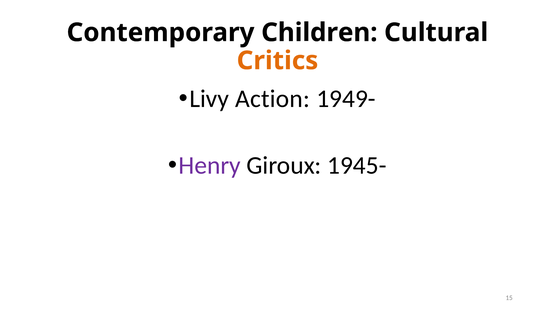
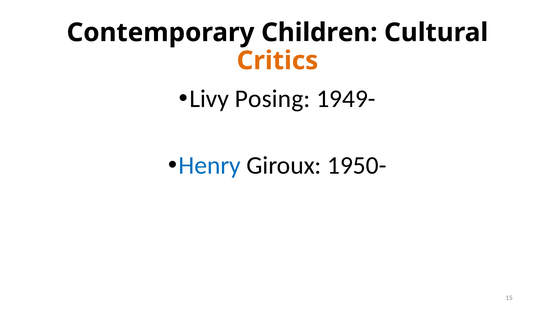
Action: Action -> Posing
Henry colour: purple -> blue
1945-: 1945- -> 1950-
